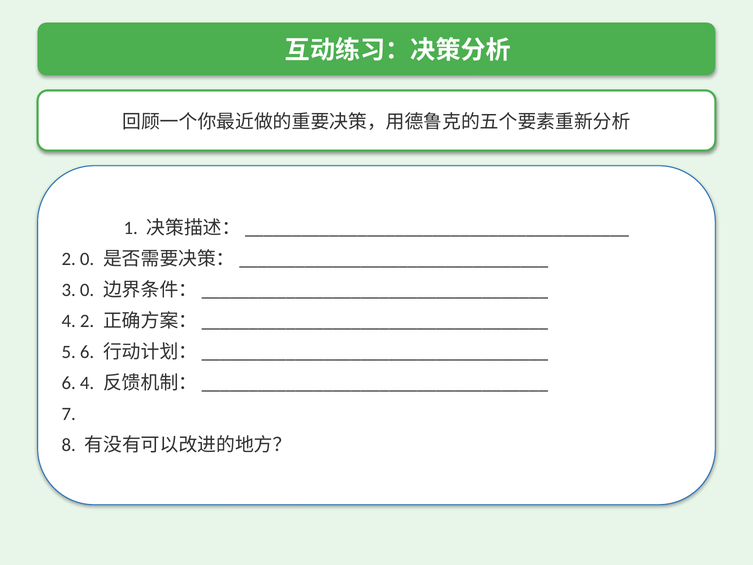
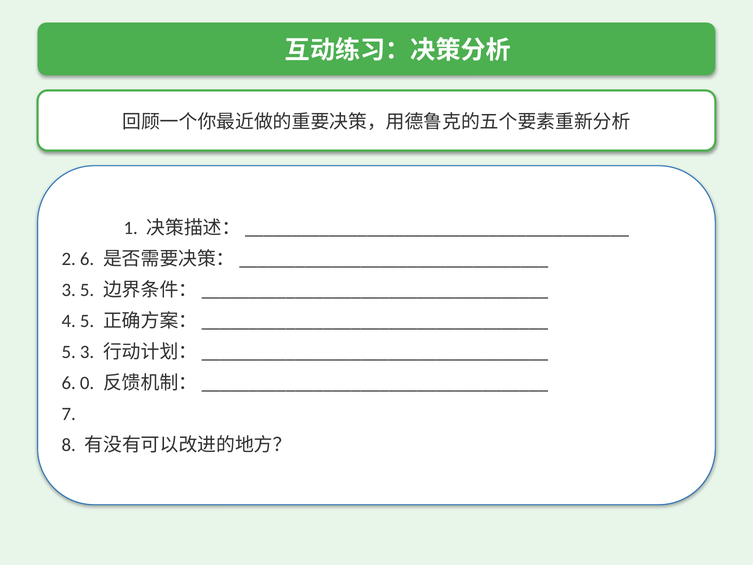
2 0: 0 -> 6
3 0: 0 -> 5
4 2: 2 -> 5
5 6: 6 -> 3
6 4: 4 -> 0
